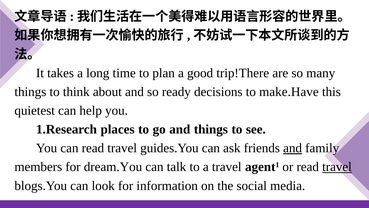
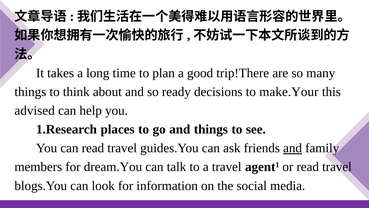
make.Have: make.Have -> make.Your
quietest: quietest -> advised
travel at (337, 167) underline: present -> none
